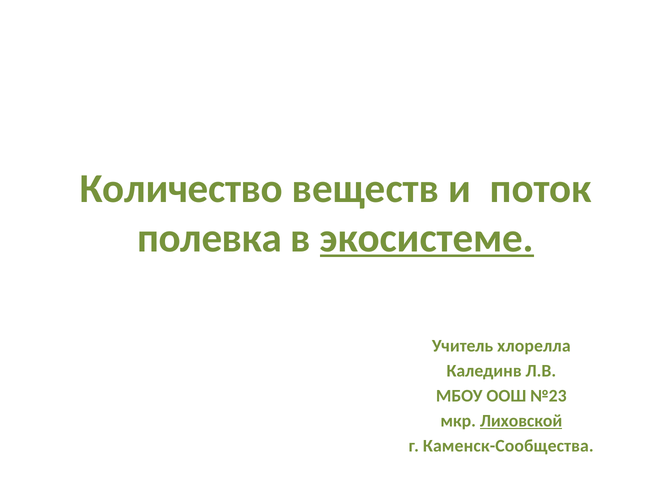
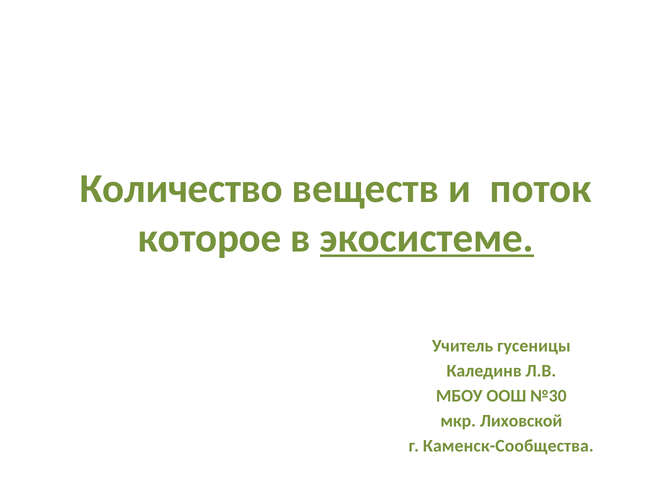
полевка: полевка -> которое
хлорелла: хлорелла -> гусеницы
№23: №23 -> №30
Лиховской underline: present -> none
